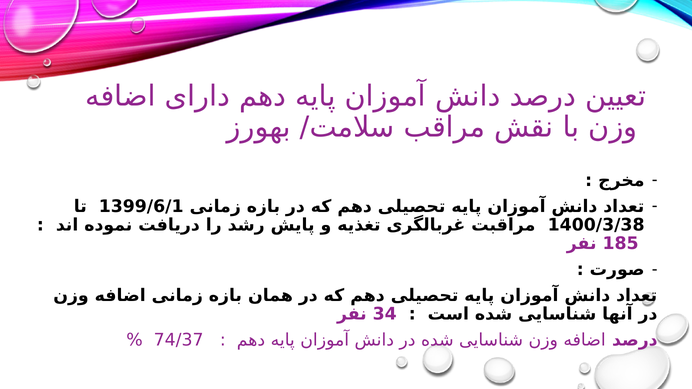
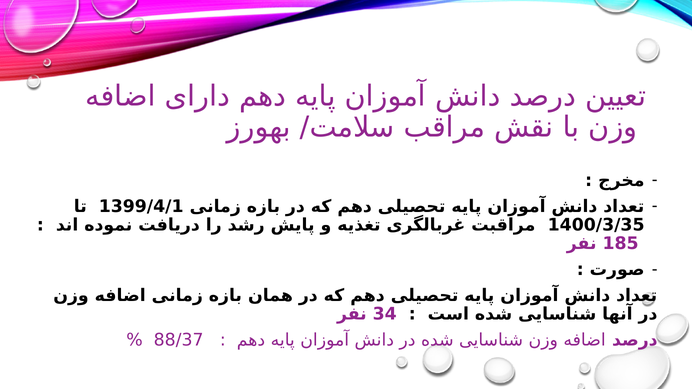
1399/6/1: 1399/6/1 -> 1399/4/1
1400/3/38: 1400/3/38 -> 1400/3/35
74/37: 74/37 -> 88/37
